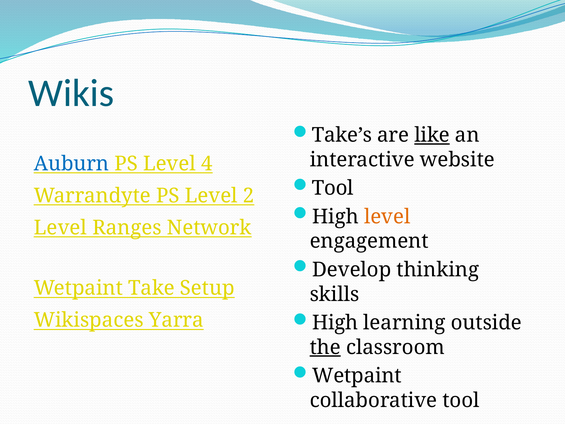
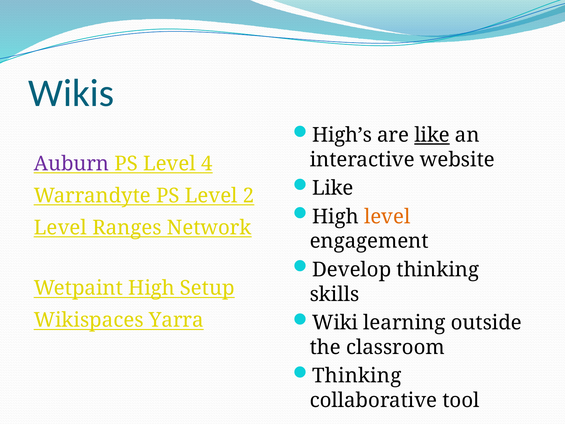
Take’s: Take’s -> High’s
Auburn colour: blue -> purple
Tool at (333, 188): Tool -> Like
Wetpaint Take: Take -> High
High at (335, 323): High -> Wiki
the underline: present -> none
Wetpaint at (357, 376): Wetpaint -> Thinking
